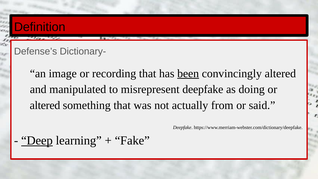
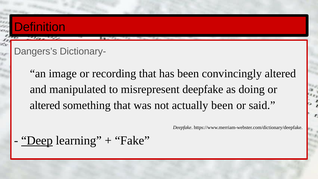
Defense’s: Defense’s -> Dangers’s
been at (188, 73) underline: present -> none
actually from: from -> been
